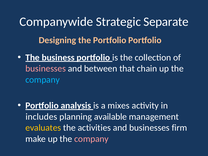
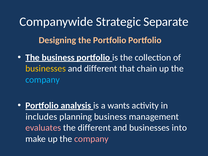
businesses at (46, 69) colour: pink -> yellow
and between: between -> different
mixes: mixes -> wants
planning available: available -> business
evaluates colour: yellow -> pink
the activities: activities -> different
firm: firm -> into
